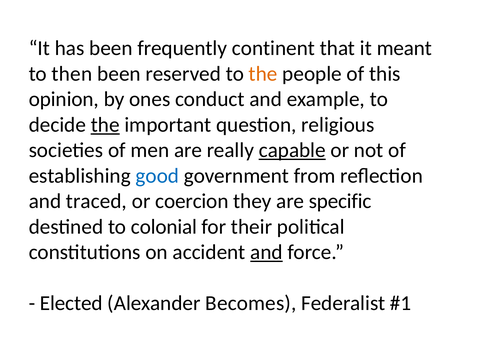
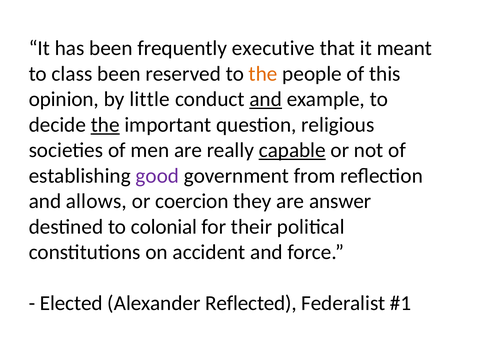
continent: continent -> executive
then: then -> class
ones: ones -> little
and at (266, 99) underline: none -> present
good colour: blue -> purple
traced: traced -> allows
specific: specific -> answer
and at (266, 253) underline: present -> none
Becomes: Becomes -> Reflected
